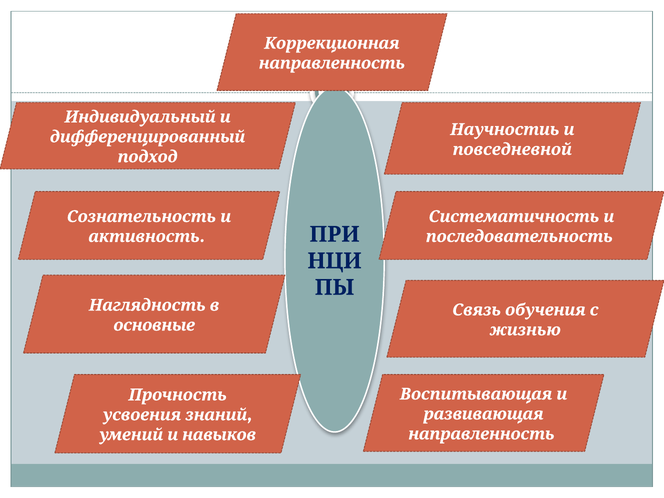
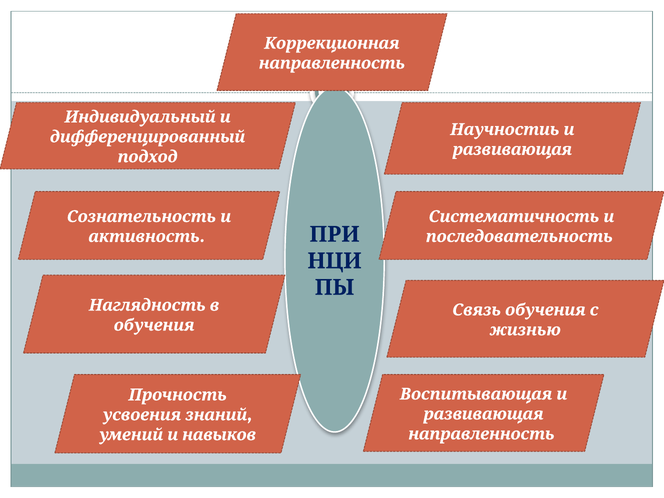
повседневной at (512, 149): повседневной -> развивающая
основные at (154, 325): основные -> обучения
